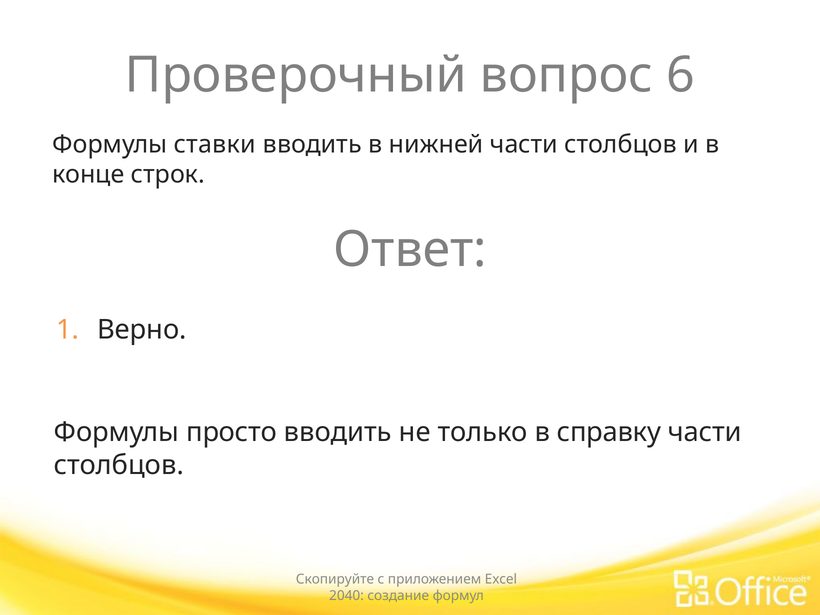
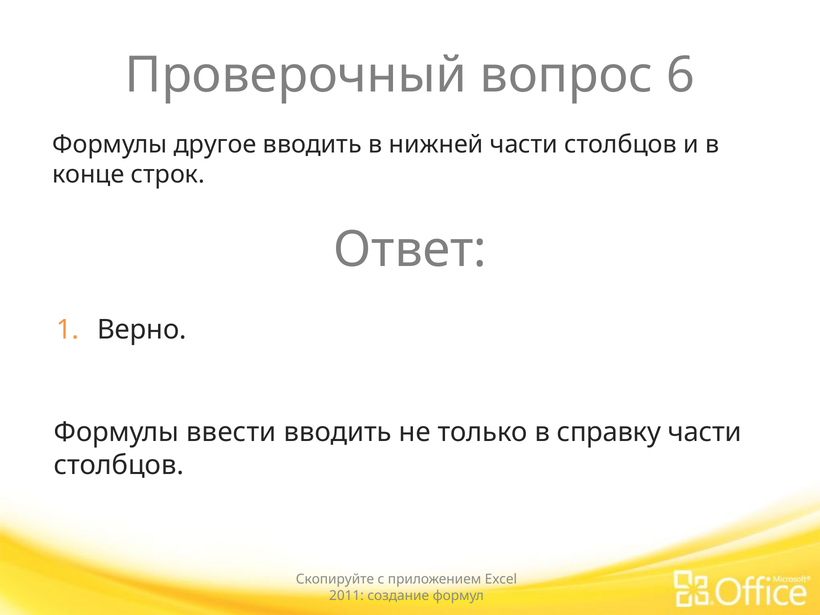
ставки: ставки -> другое
просто: просто -> ввести
2040: 2040 -> 2011
